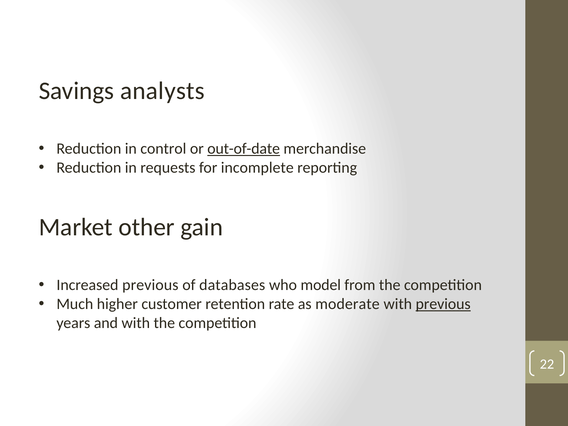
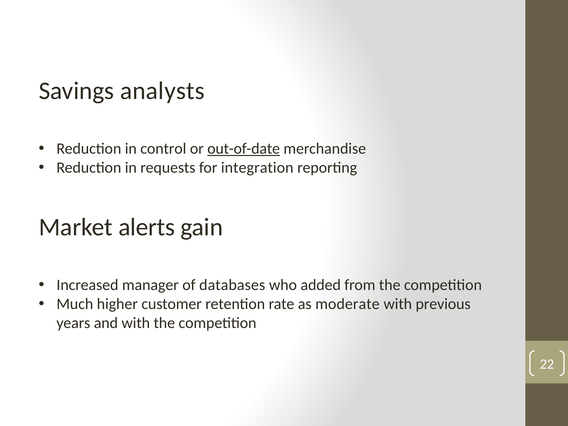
incomplete: incomplete -> integration
other: other -> alerts
Increased previous: previous -> manager
model: model -> added
previous at (443, 304) underline: present -> none
